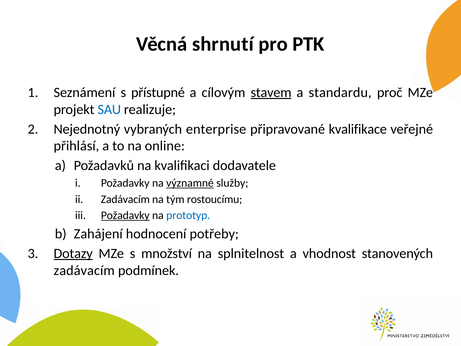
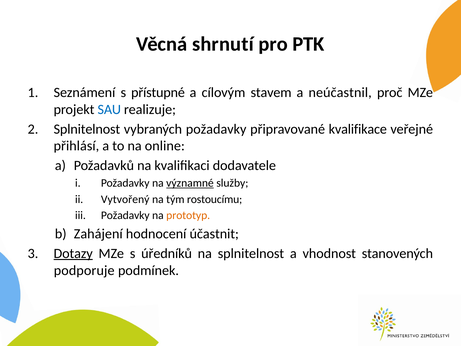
stavem underline: present -> none
standardu: standardu -> neúčastnil
Nejednotný at (87, 129): Nejednotný -> Splnitelnost
vybraných enterprise: enterprise -> požadavky
Zadávacím at (125, 199): Zadávacím -> Vytvořený
Požadavky at (125, 215) underline: present -> none
prototyp colour: blue -> orange
potřeby: potřeby -> účastnit
množství: množství -> úředníků
zadávacím at (84, 270): zadávacím -> podporuje
